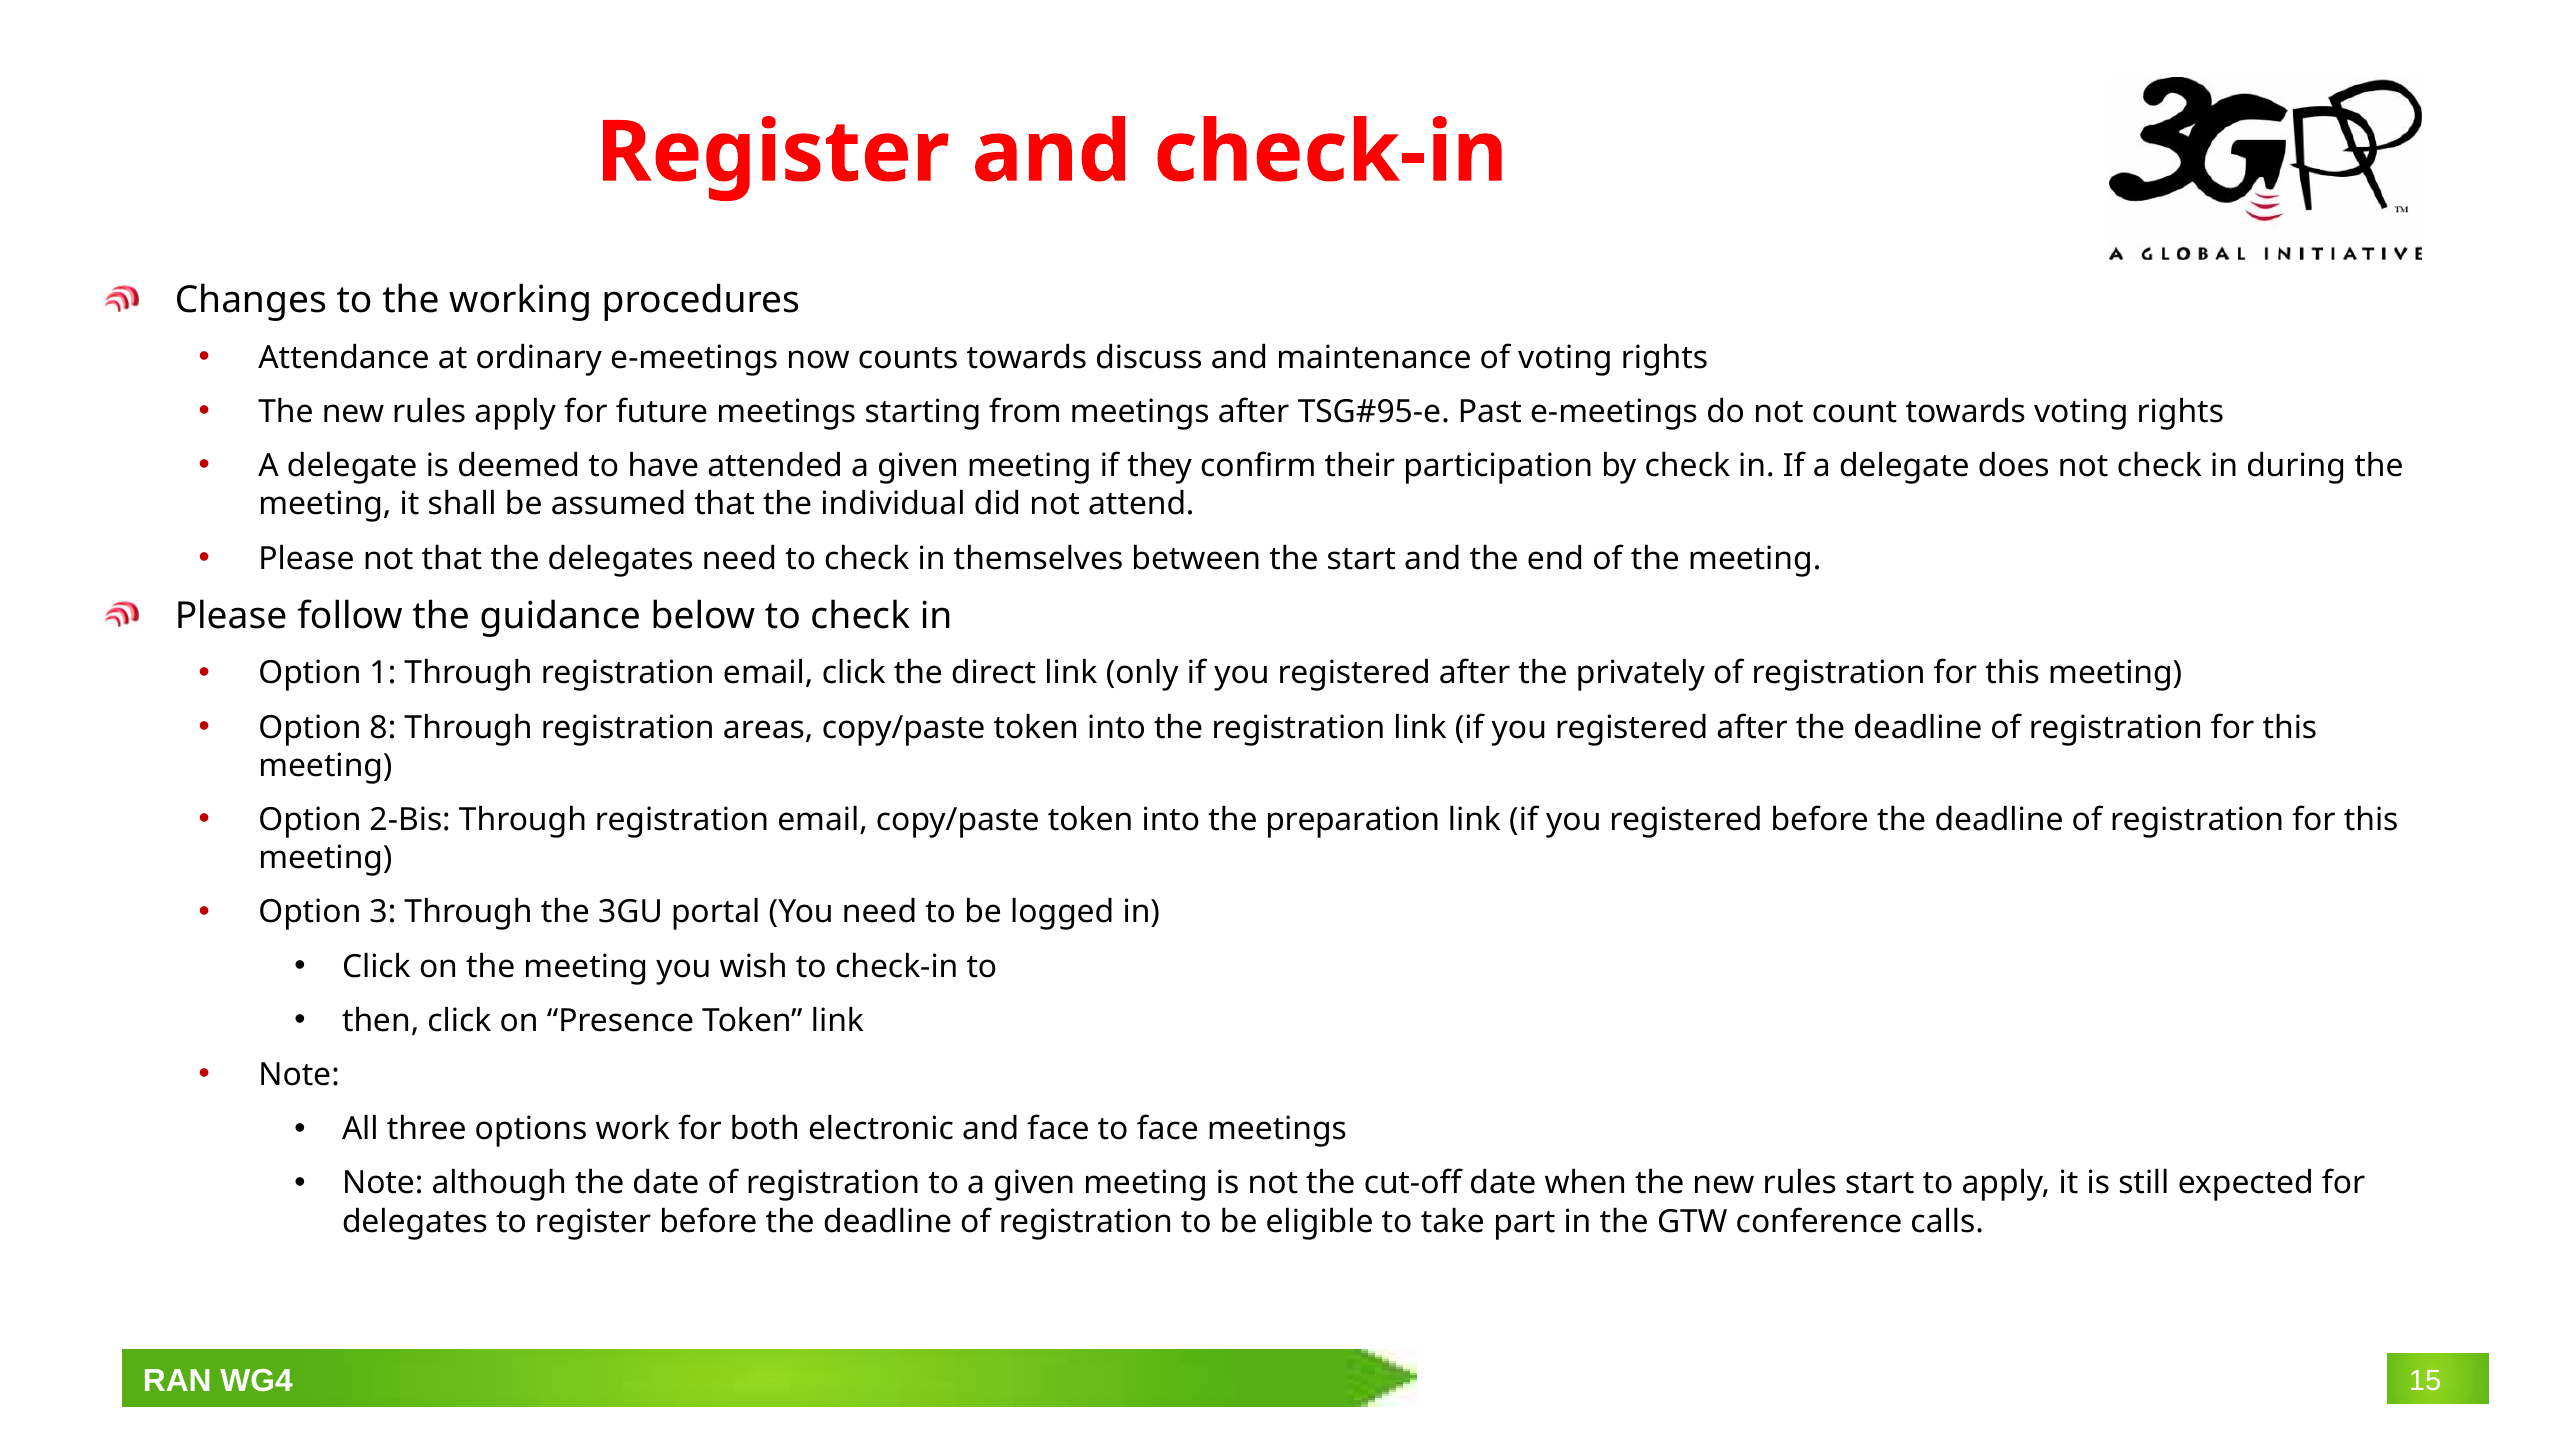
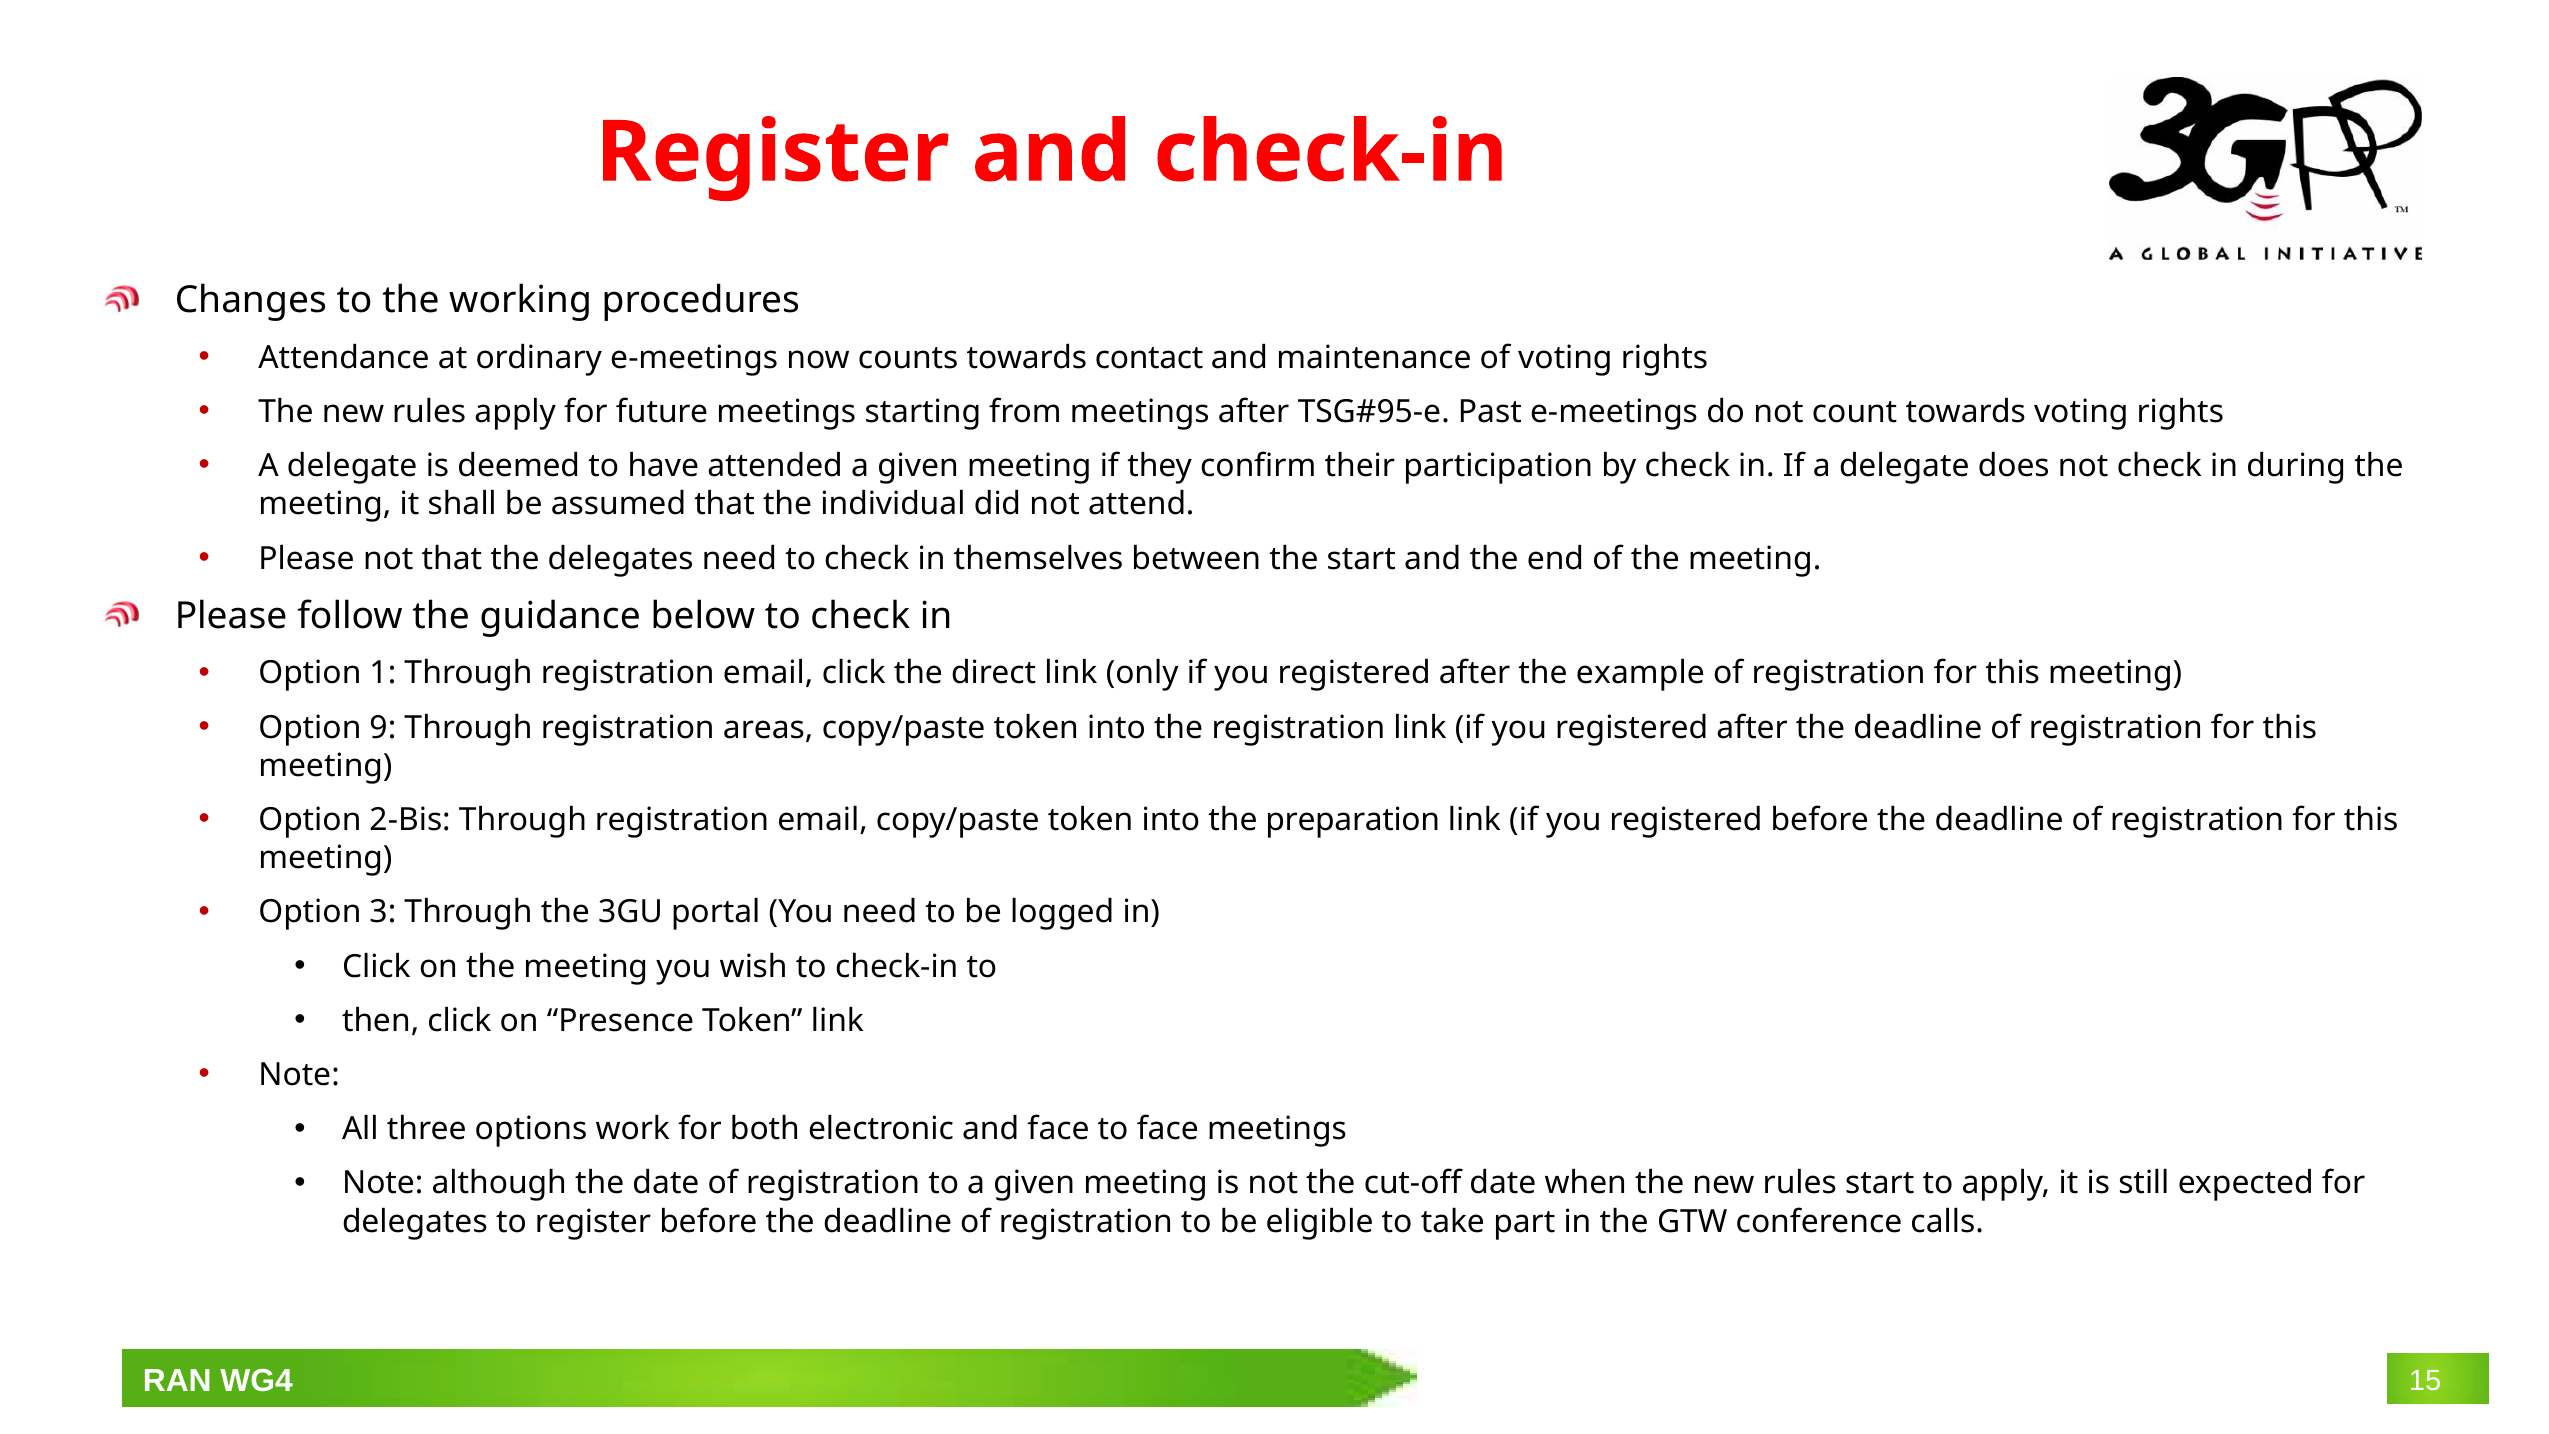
discuss: discuss -> contact
privately: privately -> example
8: 8 -> 9
